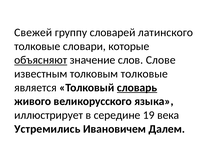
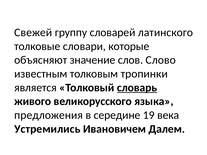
объясняют underline: present -> none
Слове: Слове -> Слово
толковым толковые: толковые -> тропинки
иллюстрирует: иллюстрирует -> предложения
